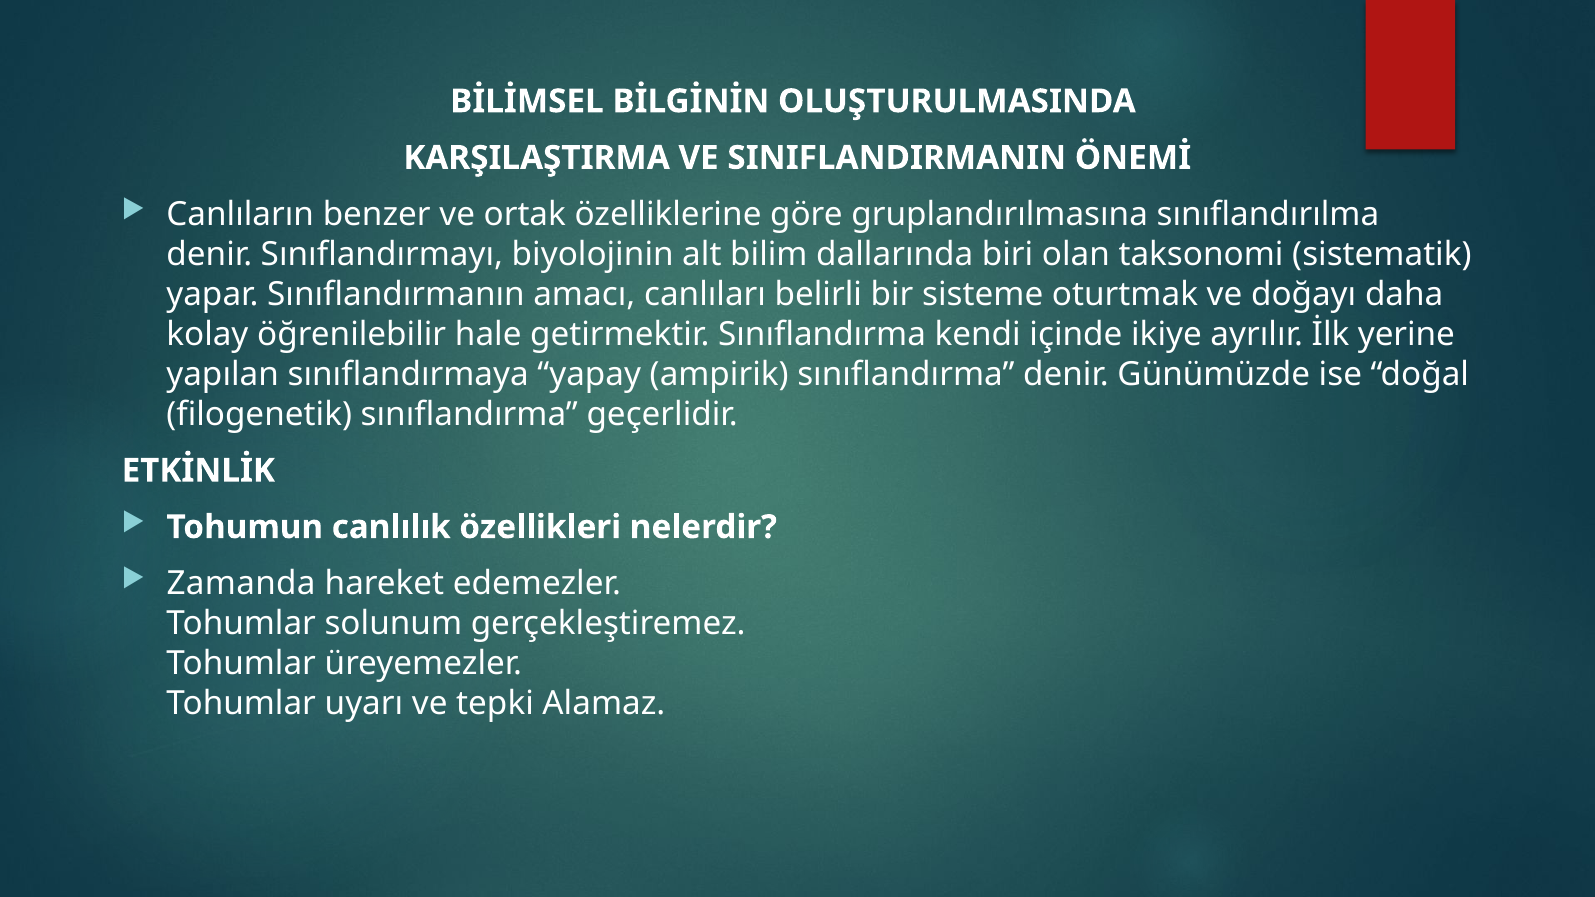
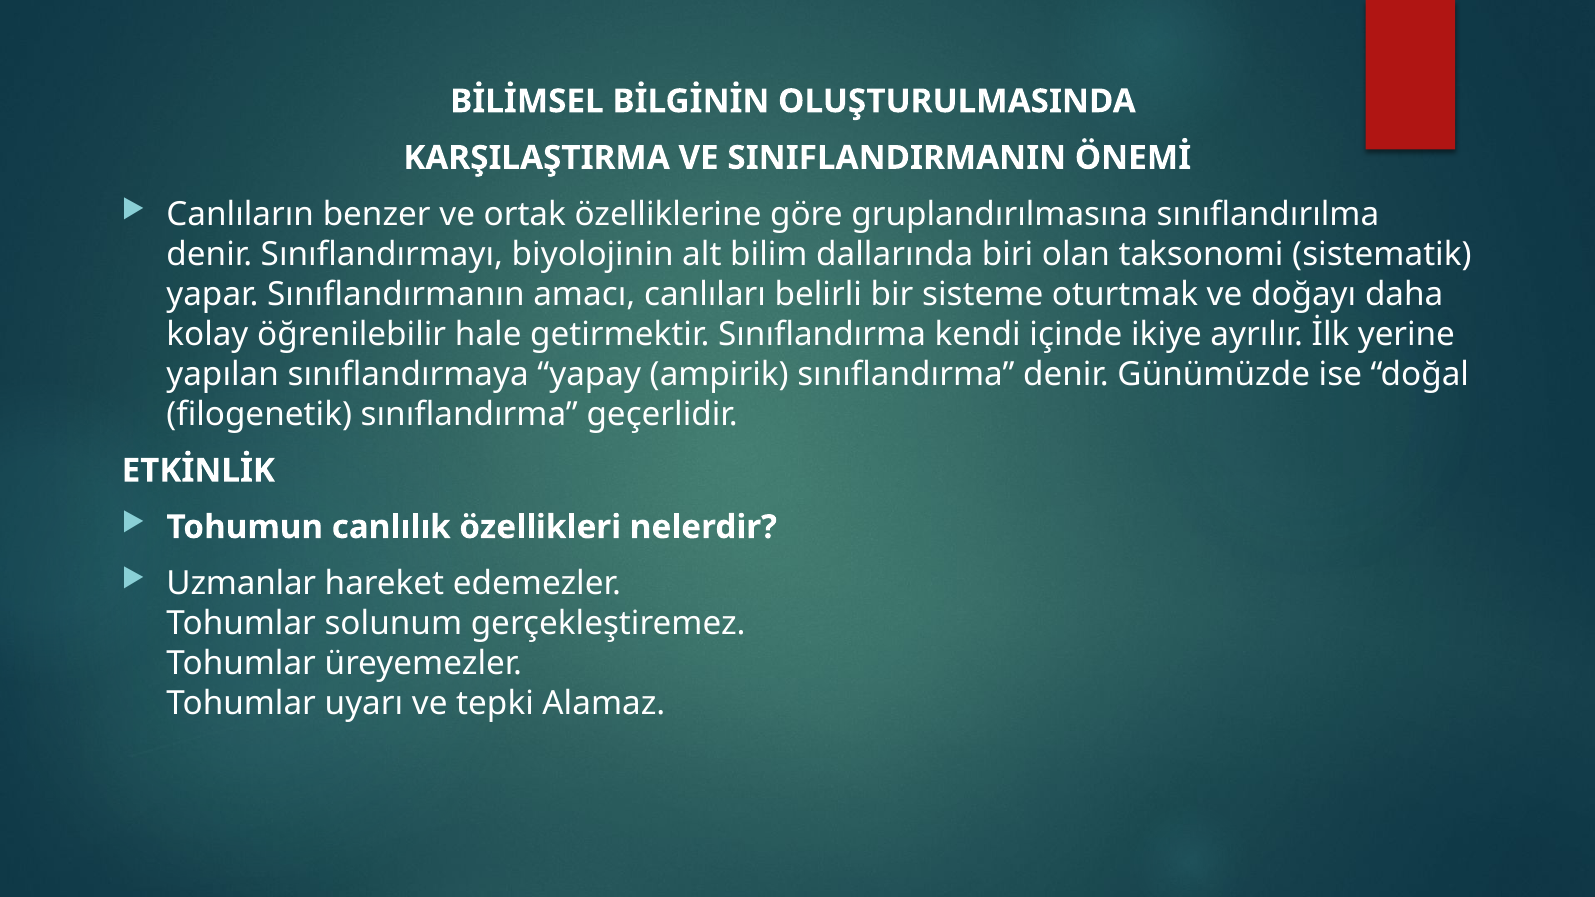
Zamanda: Zamanda -> Uzmanlar
